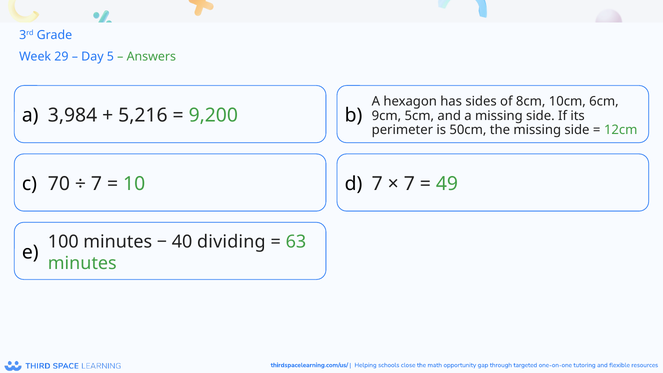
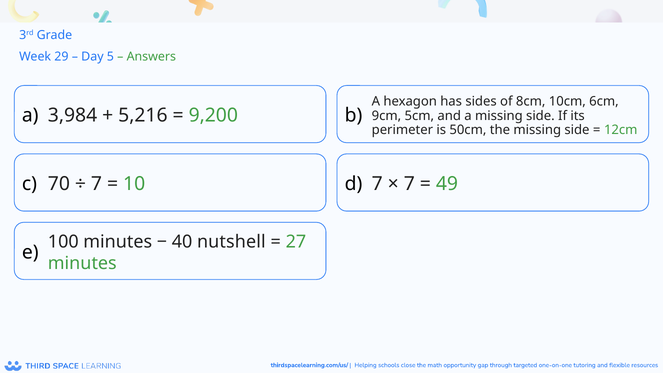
dividing: dividing -> nutshell
63: 63 -> 27
